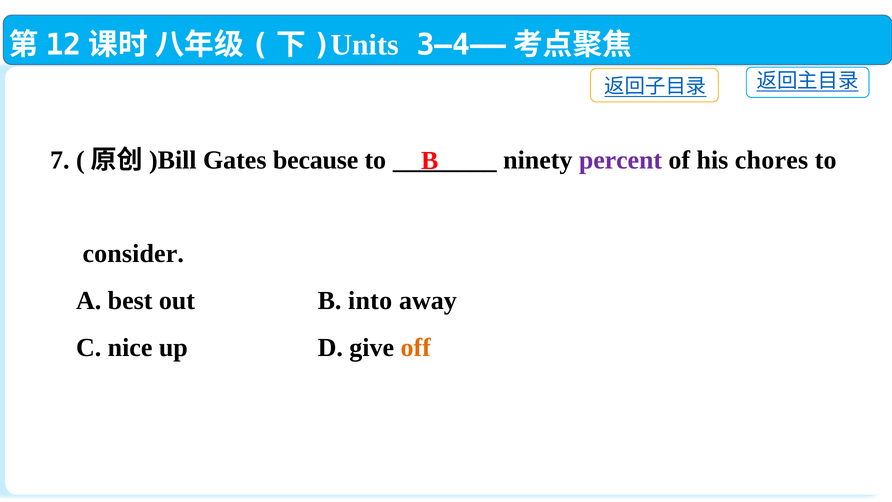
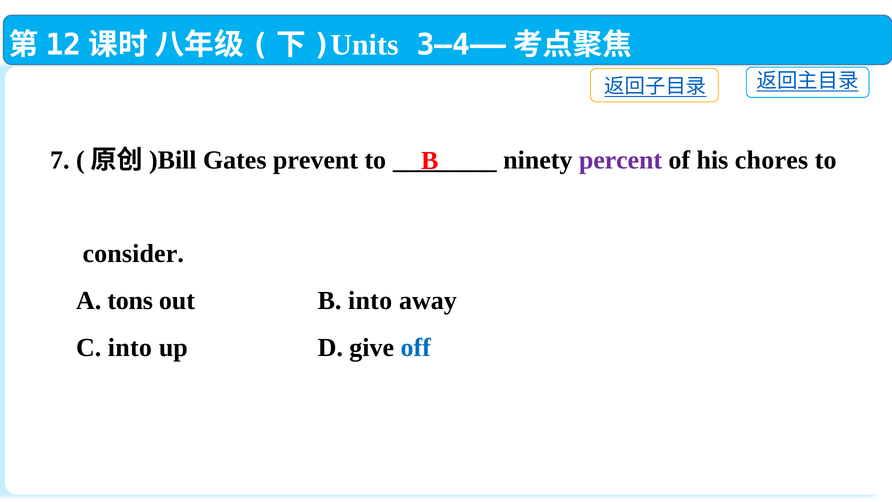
because: because -> prevent
best: best -> tons
C nice: nice -> into
off colour: orange -> blue
